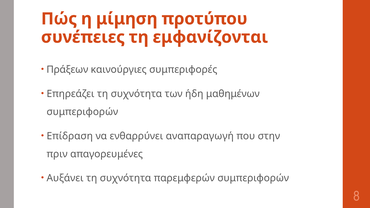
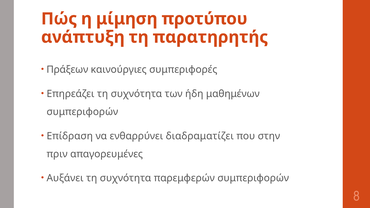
συνέπειες: συνέπειες -> ανάπτυξη
εμφανίζονται: εμφανίζονται -> παρατηρητής
αναπαραγωγή: αναπαραγωγή -> διαδραματίζει
